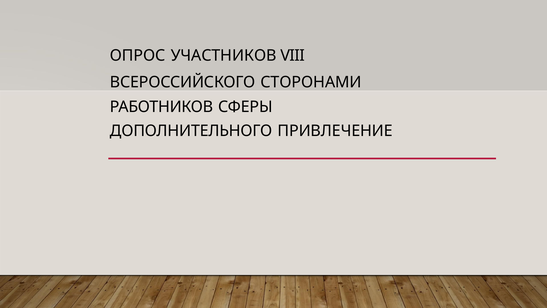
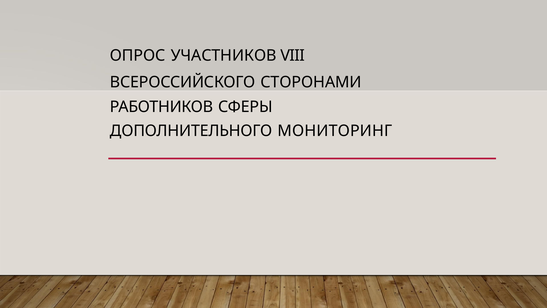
ПРИВЛЕЧЕНИЕ: ПРИВЛЕЧЕНИЕ -> МОНИТОРИНГ
